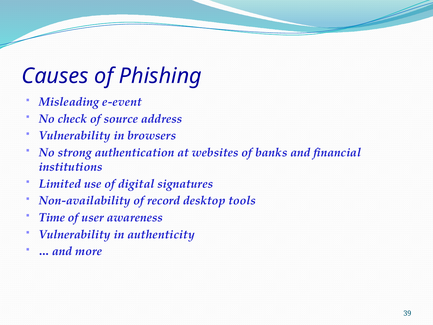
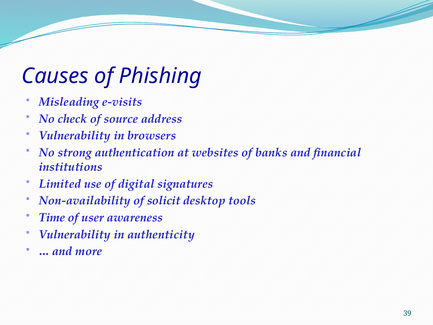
e-event: e-event -> e-visits
record: record -> solicit
